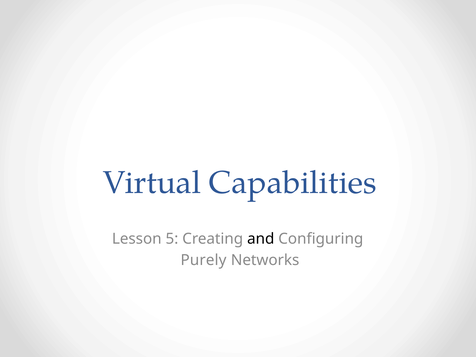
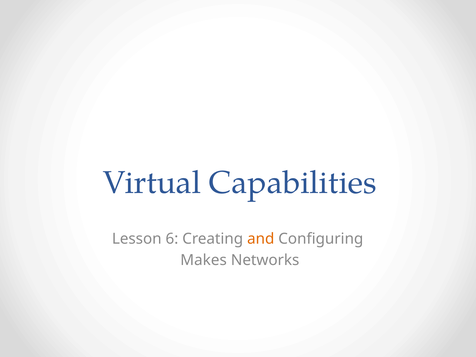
5: 5 -> 6
and colour: black -> orange
Purely: Purely -> Makes
